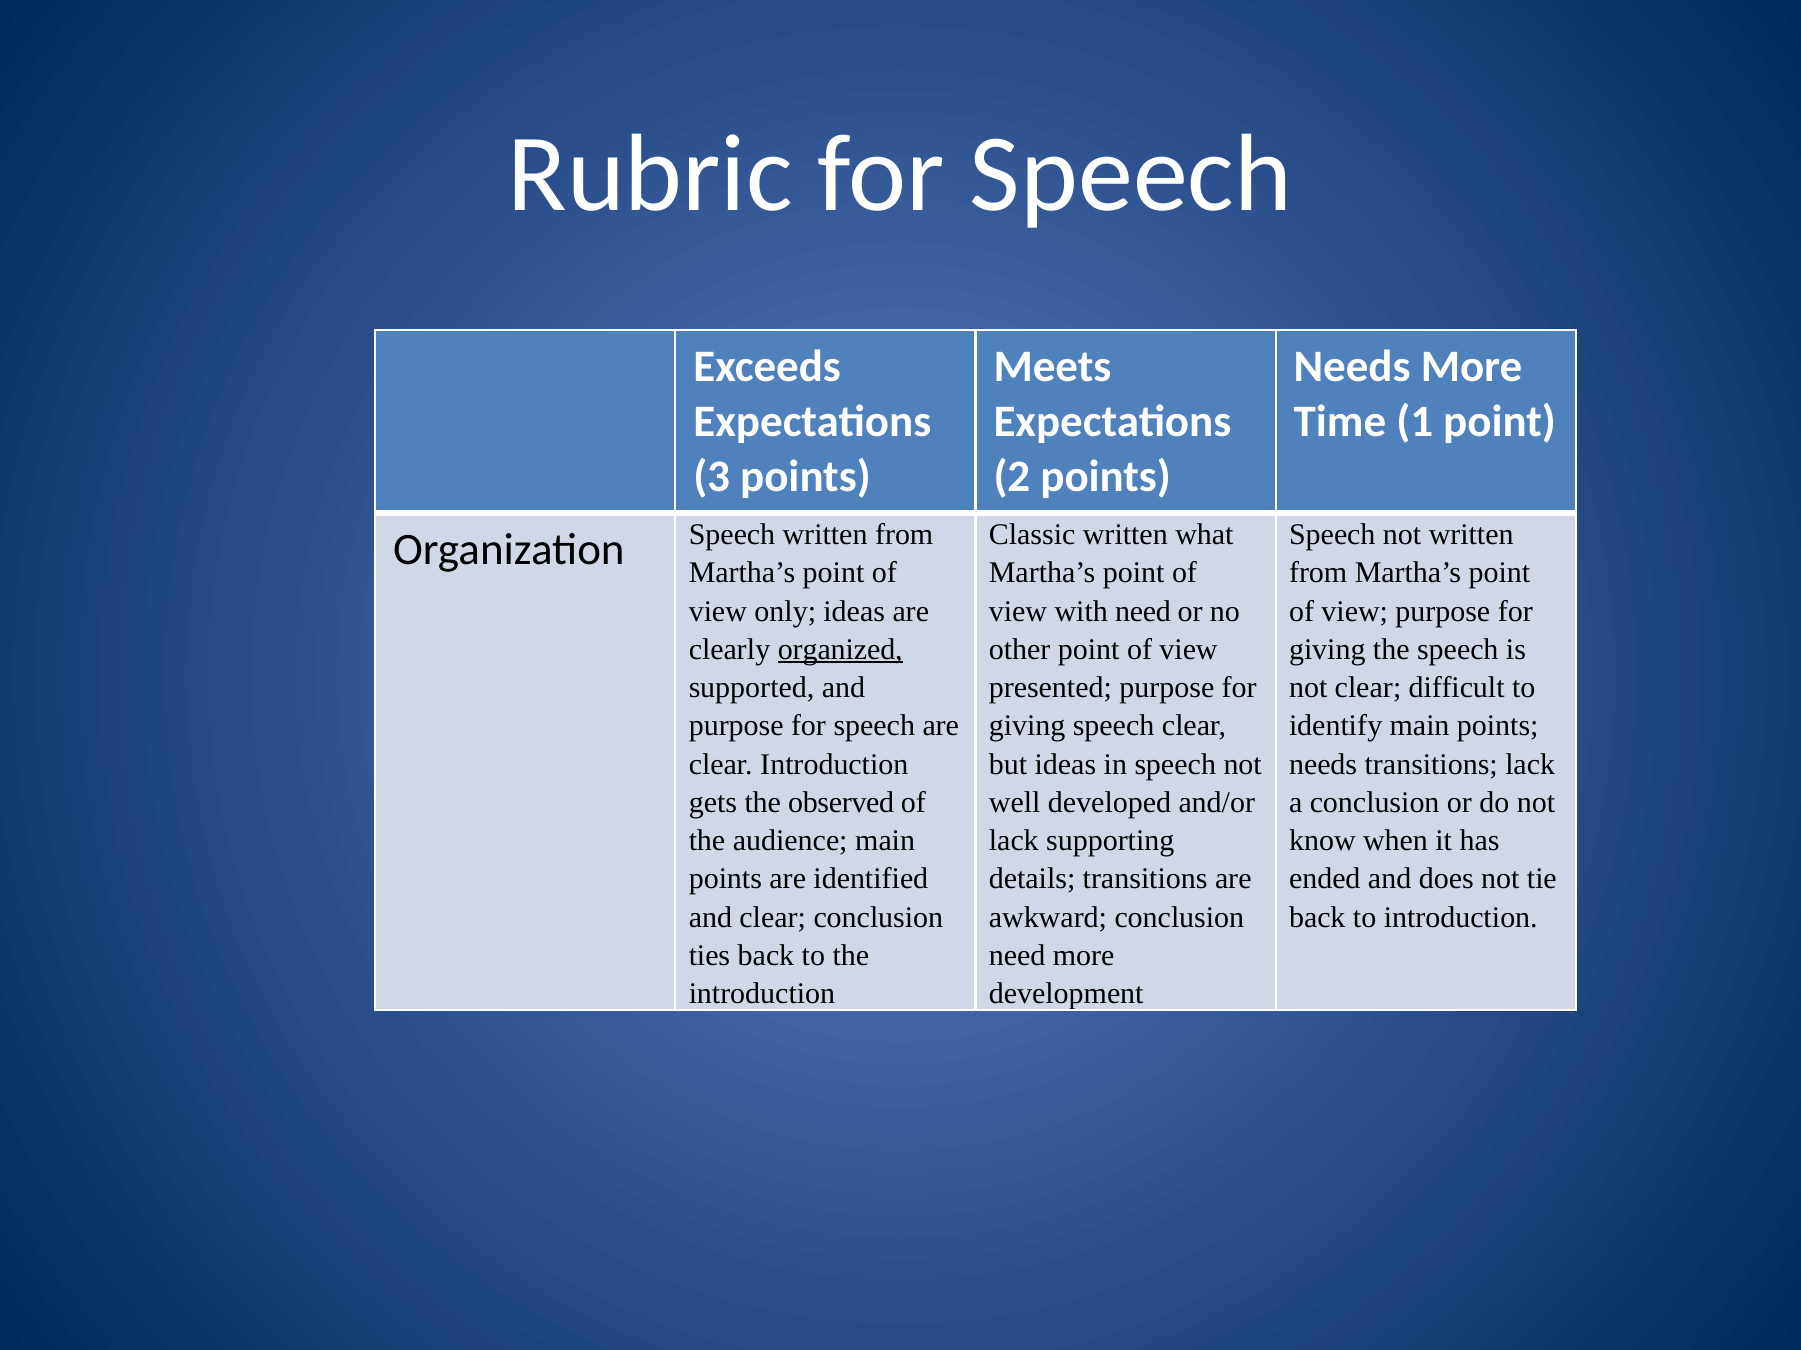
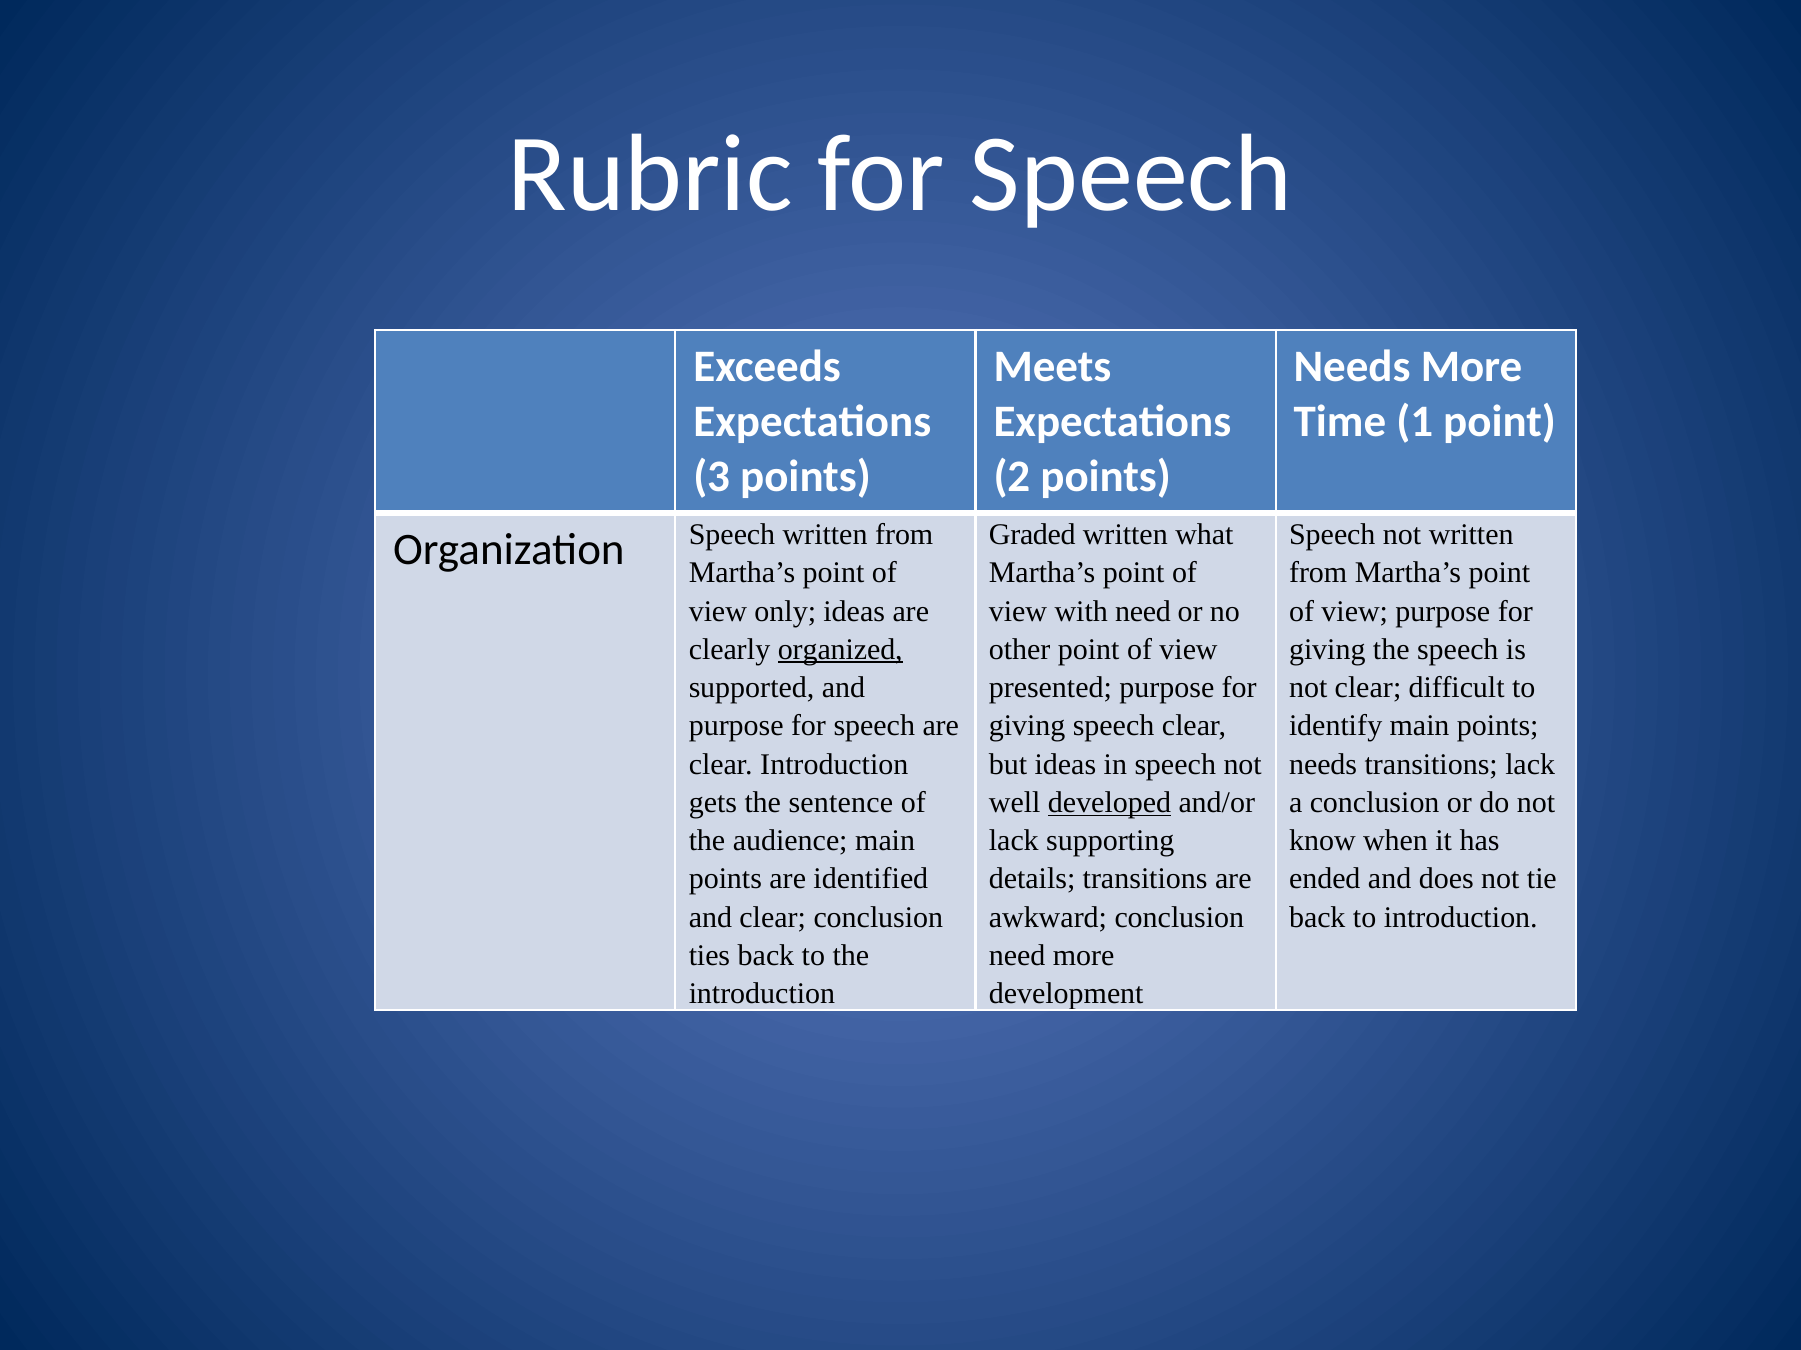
Classic: Classic -> Graded
observed: observed -> sentence
developed underline: none -> present
